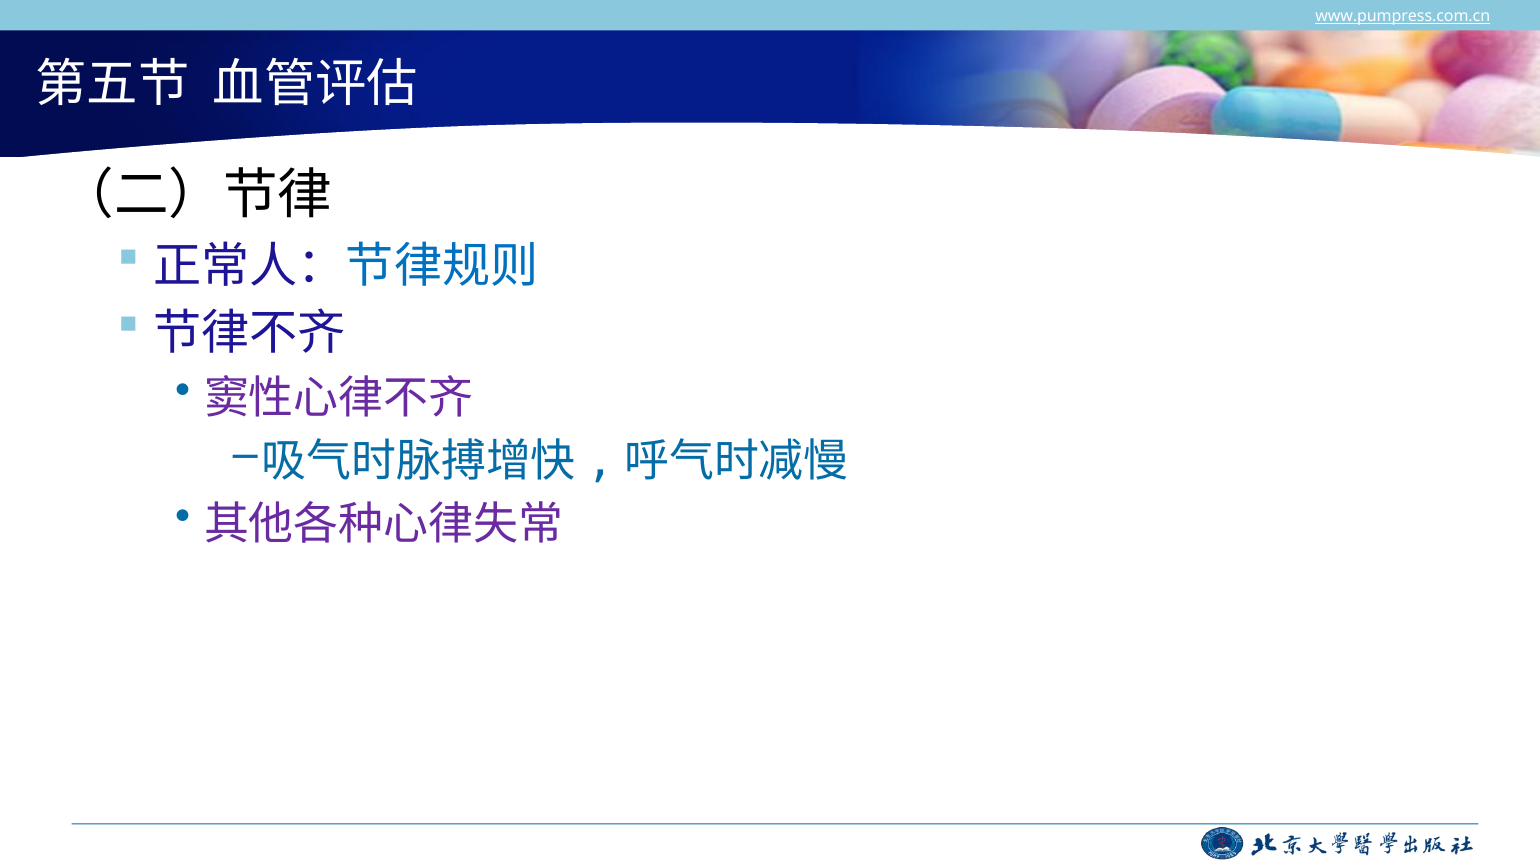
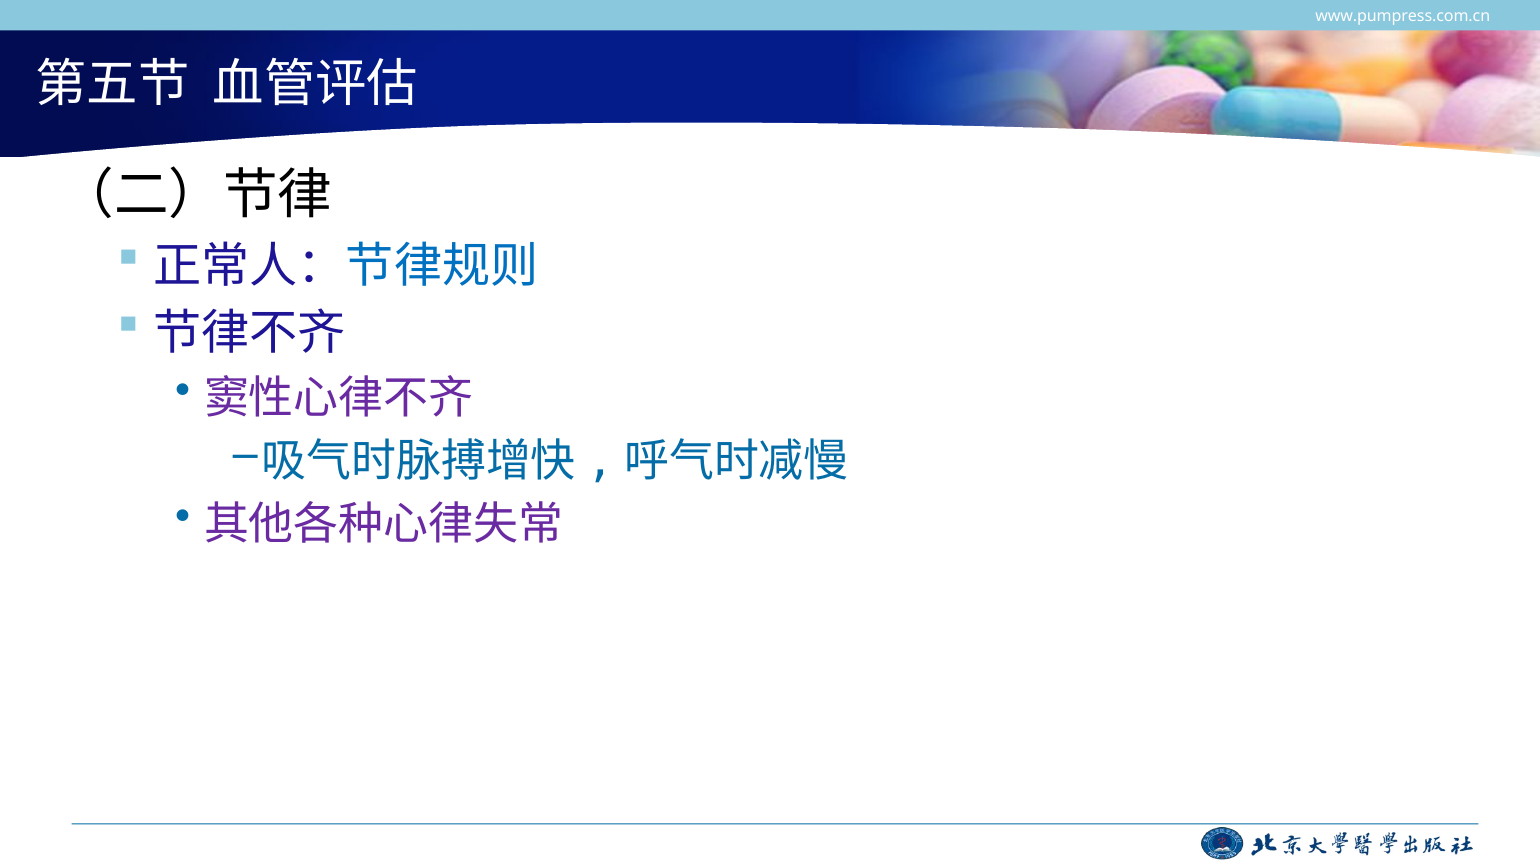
www.pumpress.com.cn underline: present -> none
